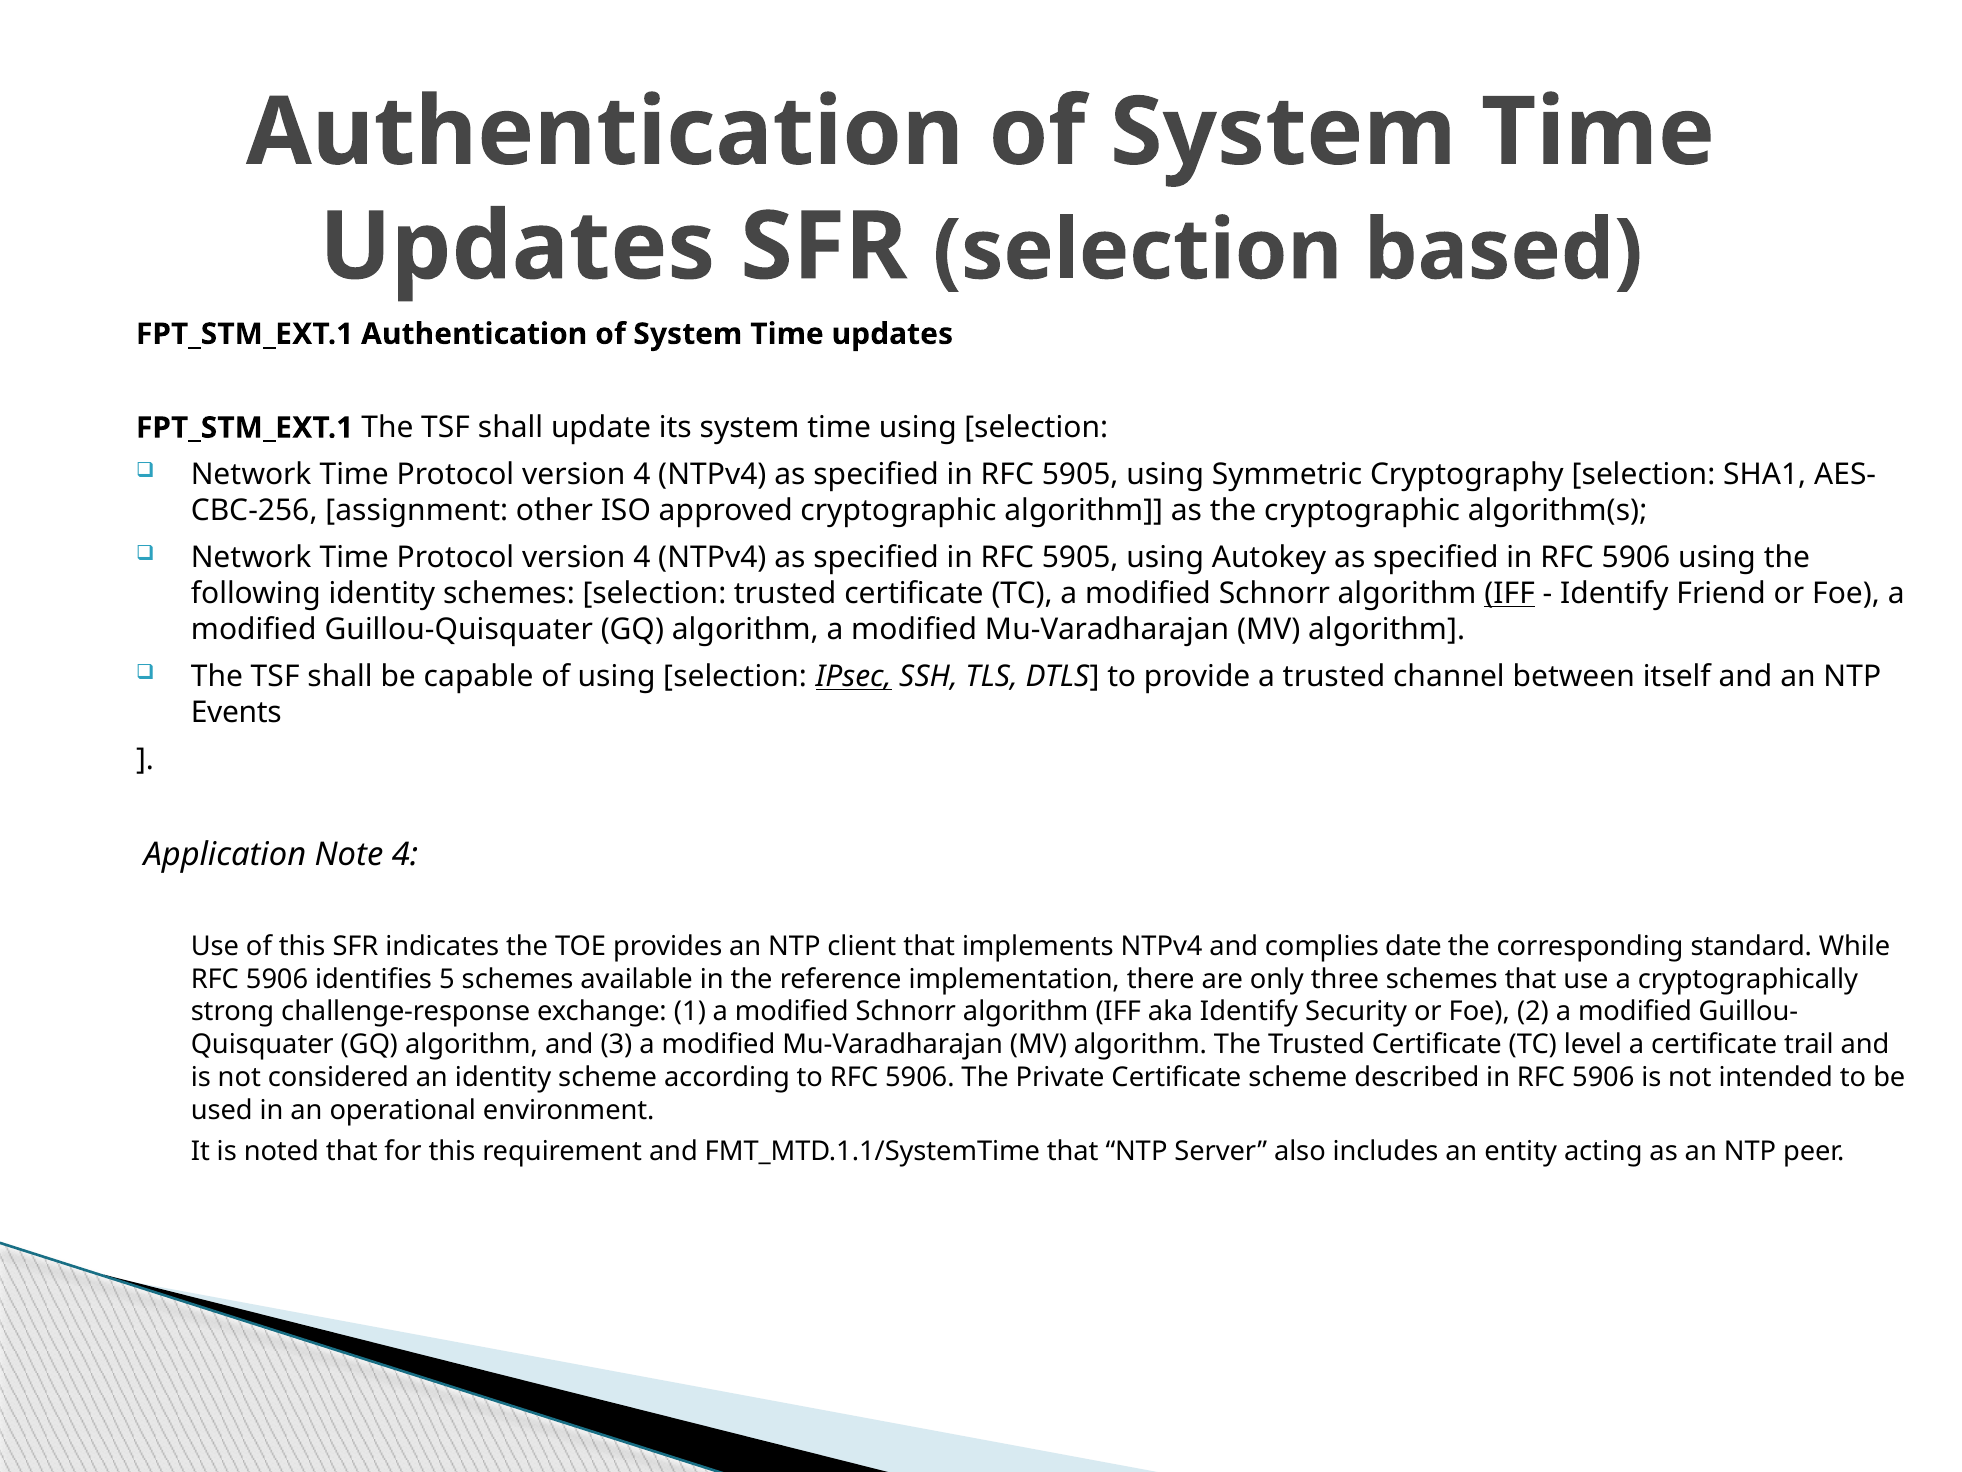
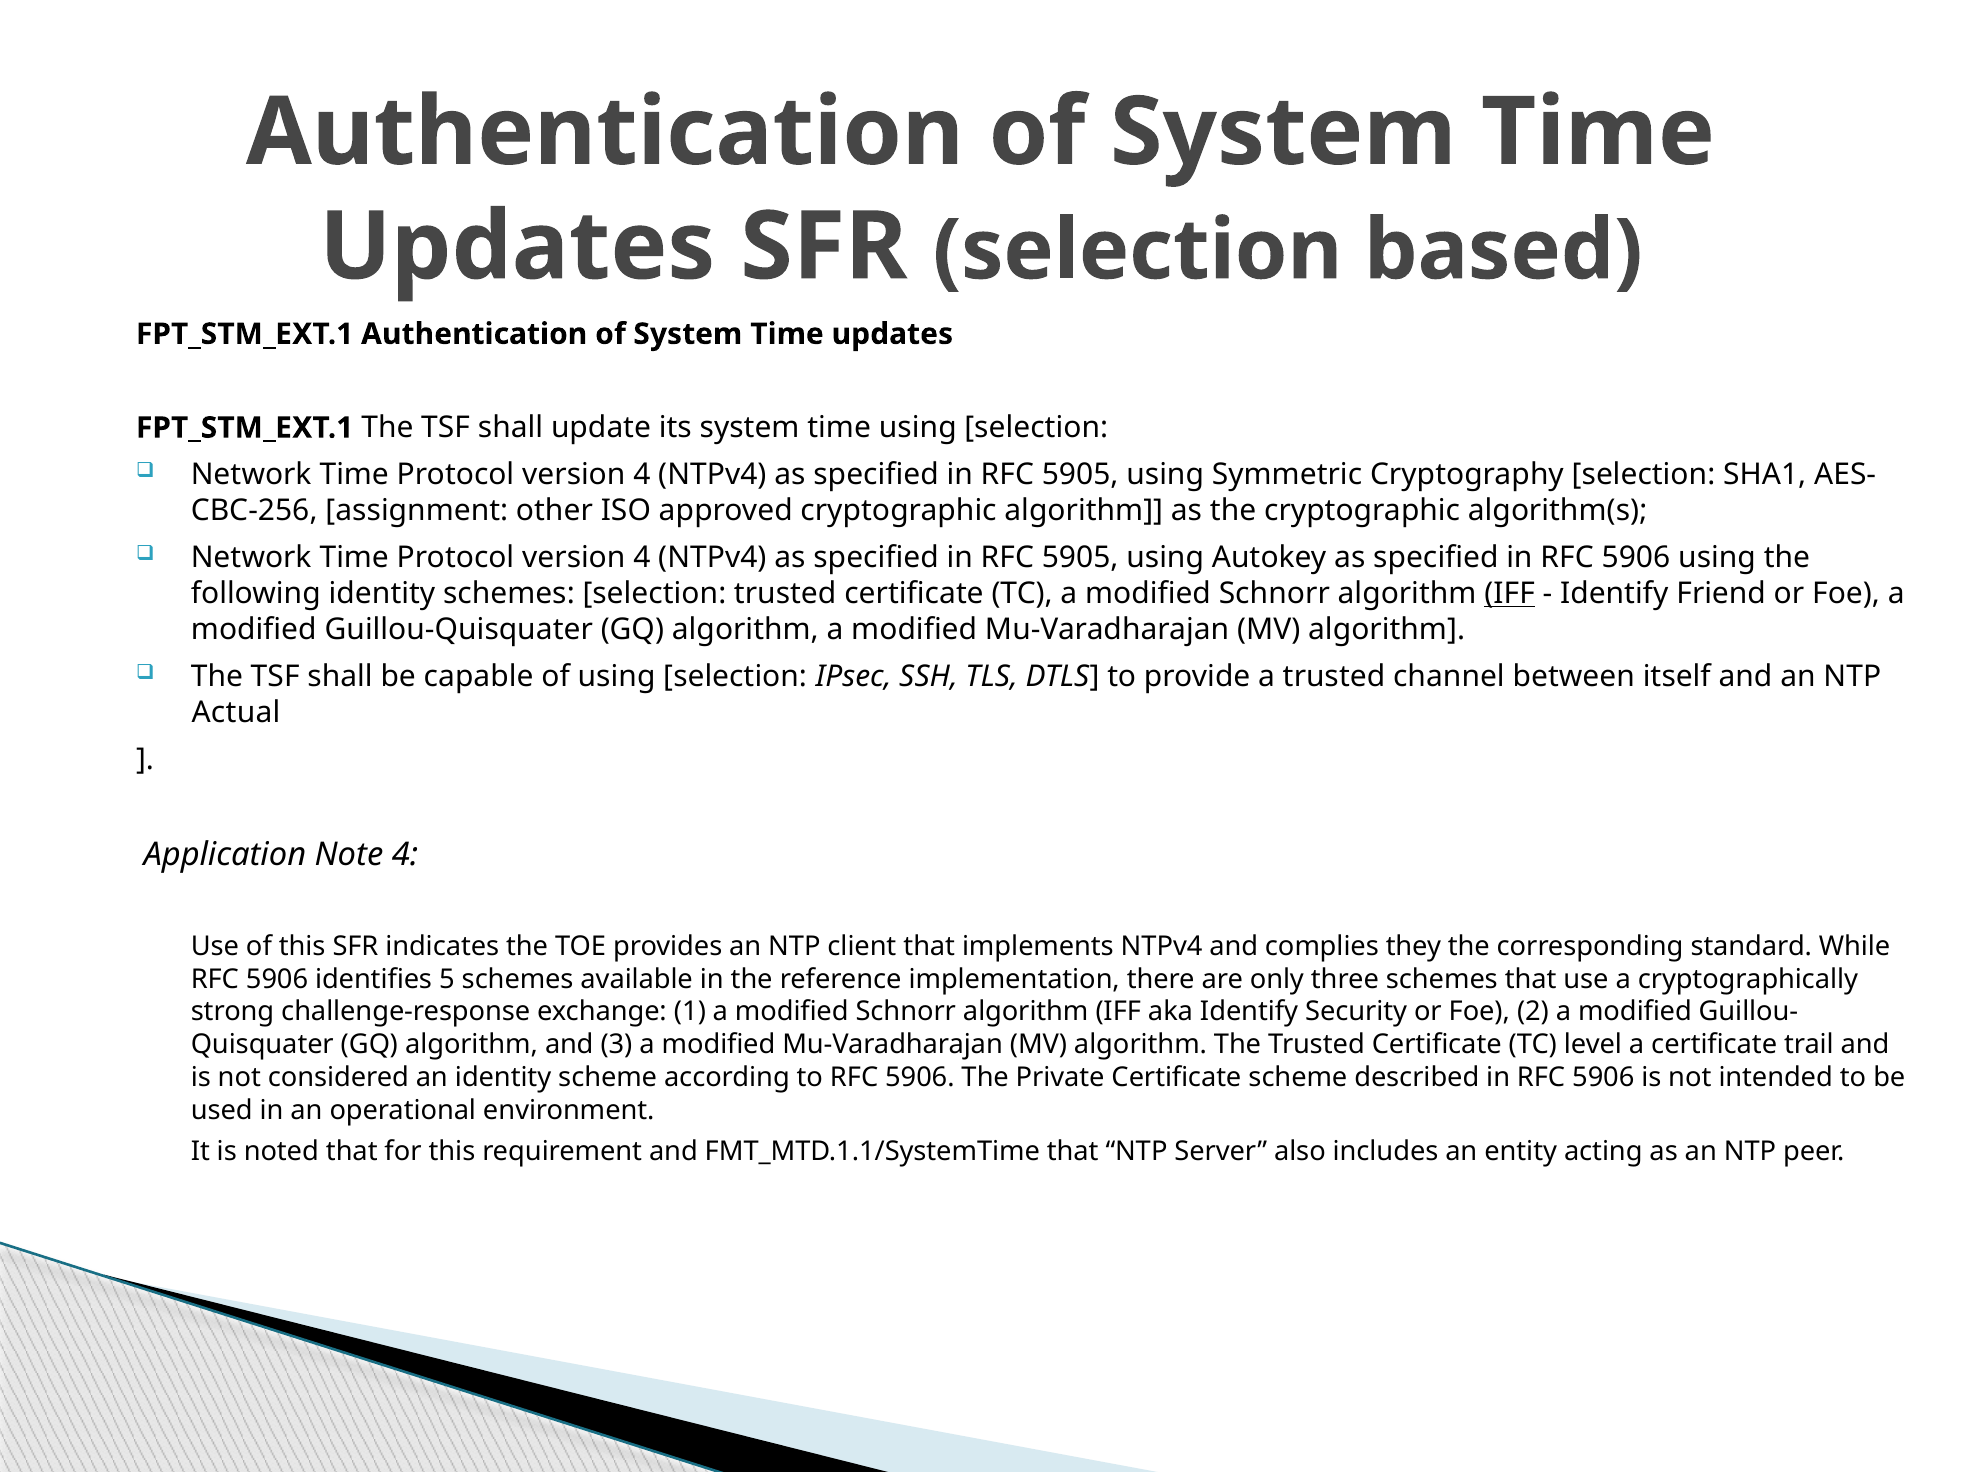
IPsec underline: present -> none
Events: Events -> Actual
date: date -> they
